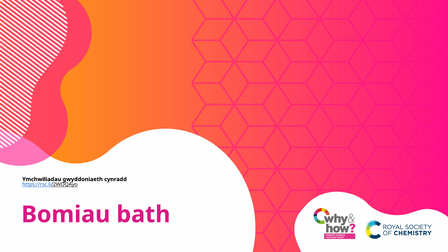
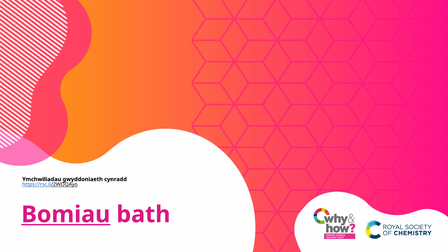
Bomiau underline: none -> present
